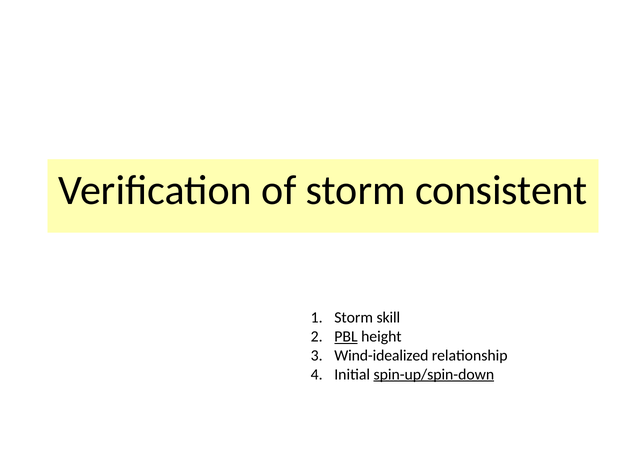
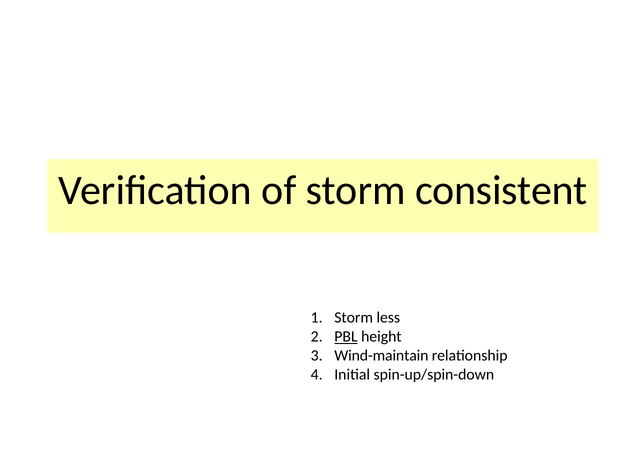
skill: skill -> less
Wind-idealized: Wind-idealized -> Wind-maintain
spin-up/spin-down underline: present -> none
